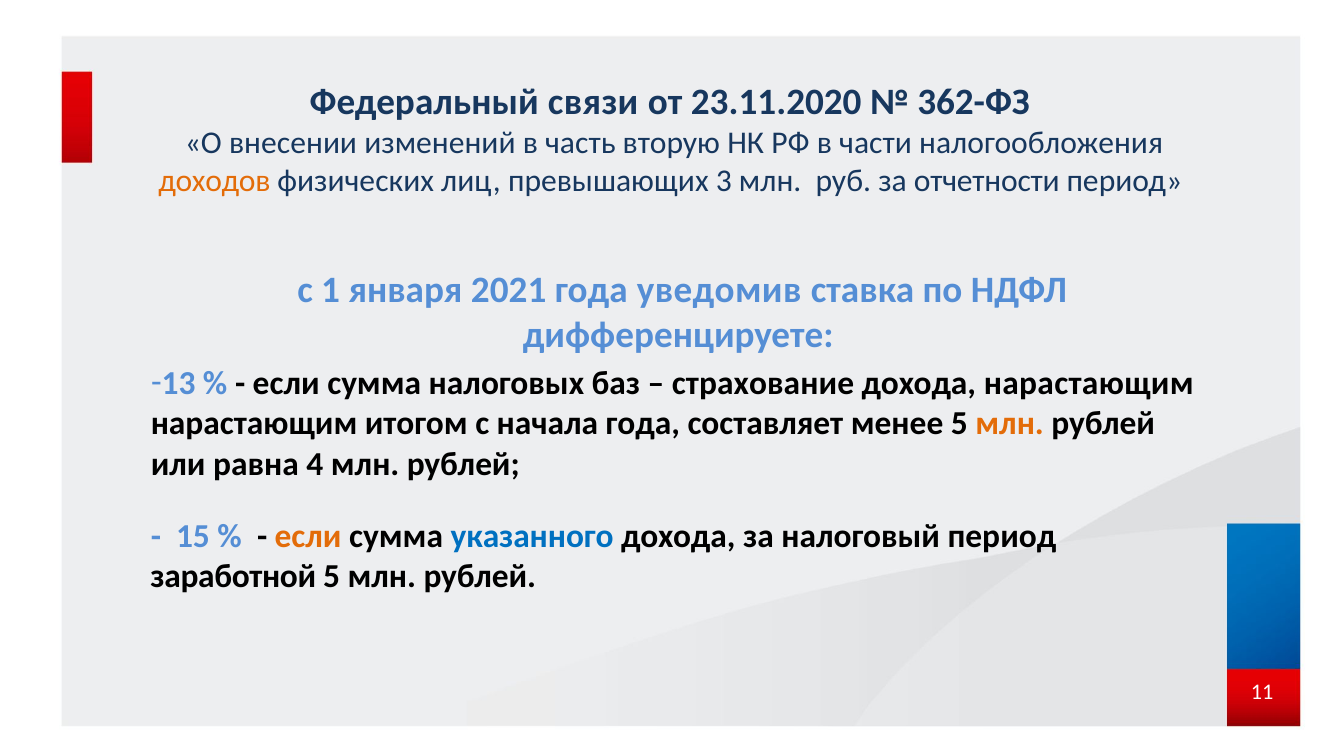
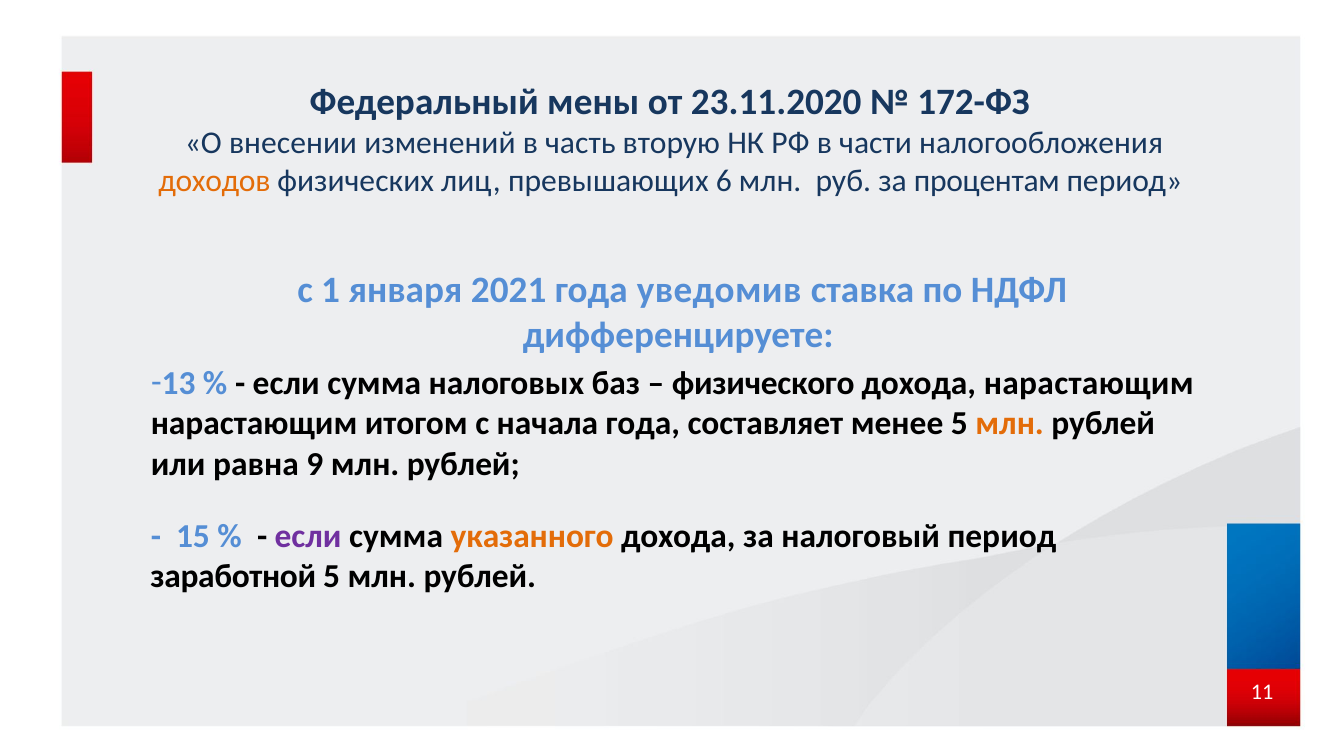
связи: связи -> мены
362-ФЗ: 362-ФЗ -> 172-ФЗ
3: 3 -> 6
отчетности: отчетности -> процентам
страхование: страхование -> физического
4: 4 -> 9
если at (308, 537) colour: orange -> purple
указанного colour: blue -> orange
